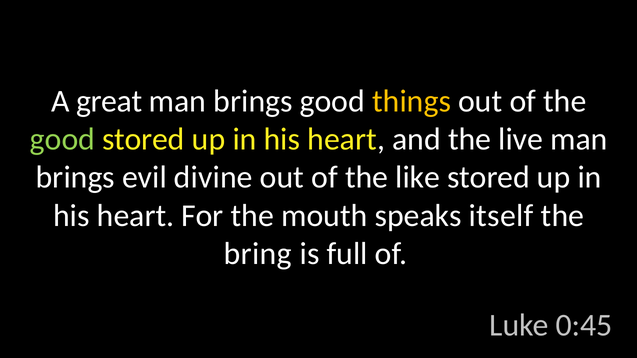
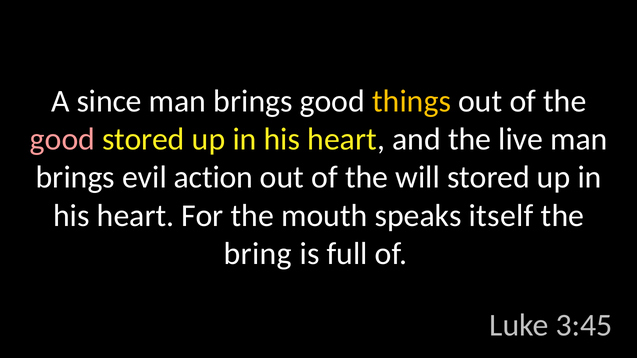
great: great -> since
good at (63, 139) colour: light green -> pink
divine: divine -> action
like: like -> will
0:45: 0:45 -> 3:45
